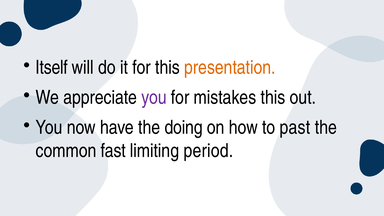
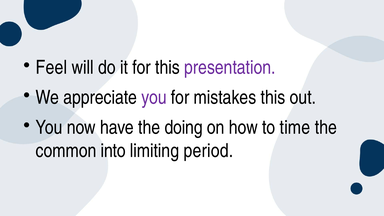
Itself: Itself -> Feel
presentation colour: orange -> purple
past: past -> time
fast: fast -> into
